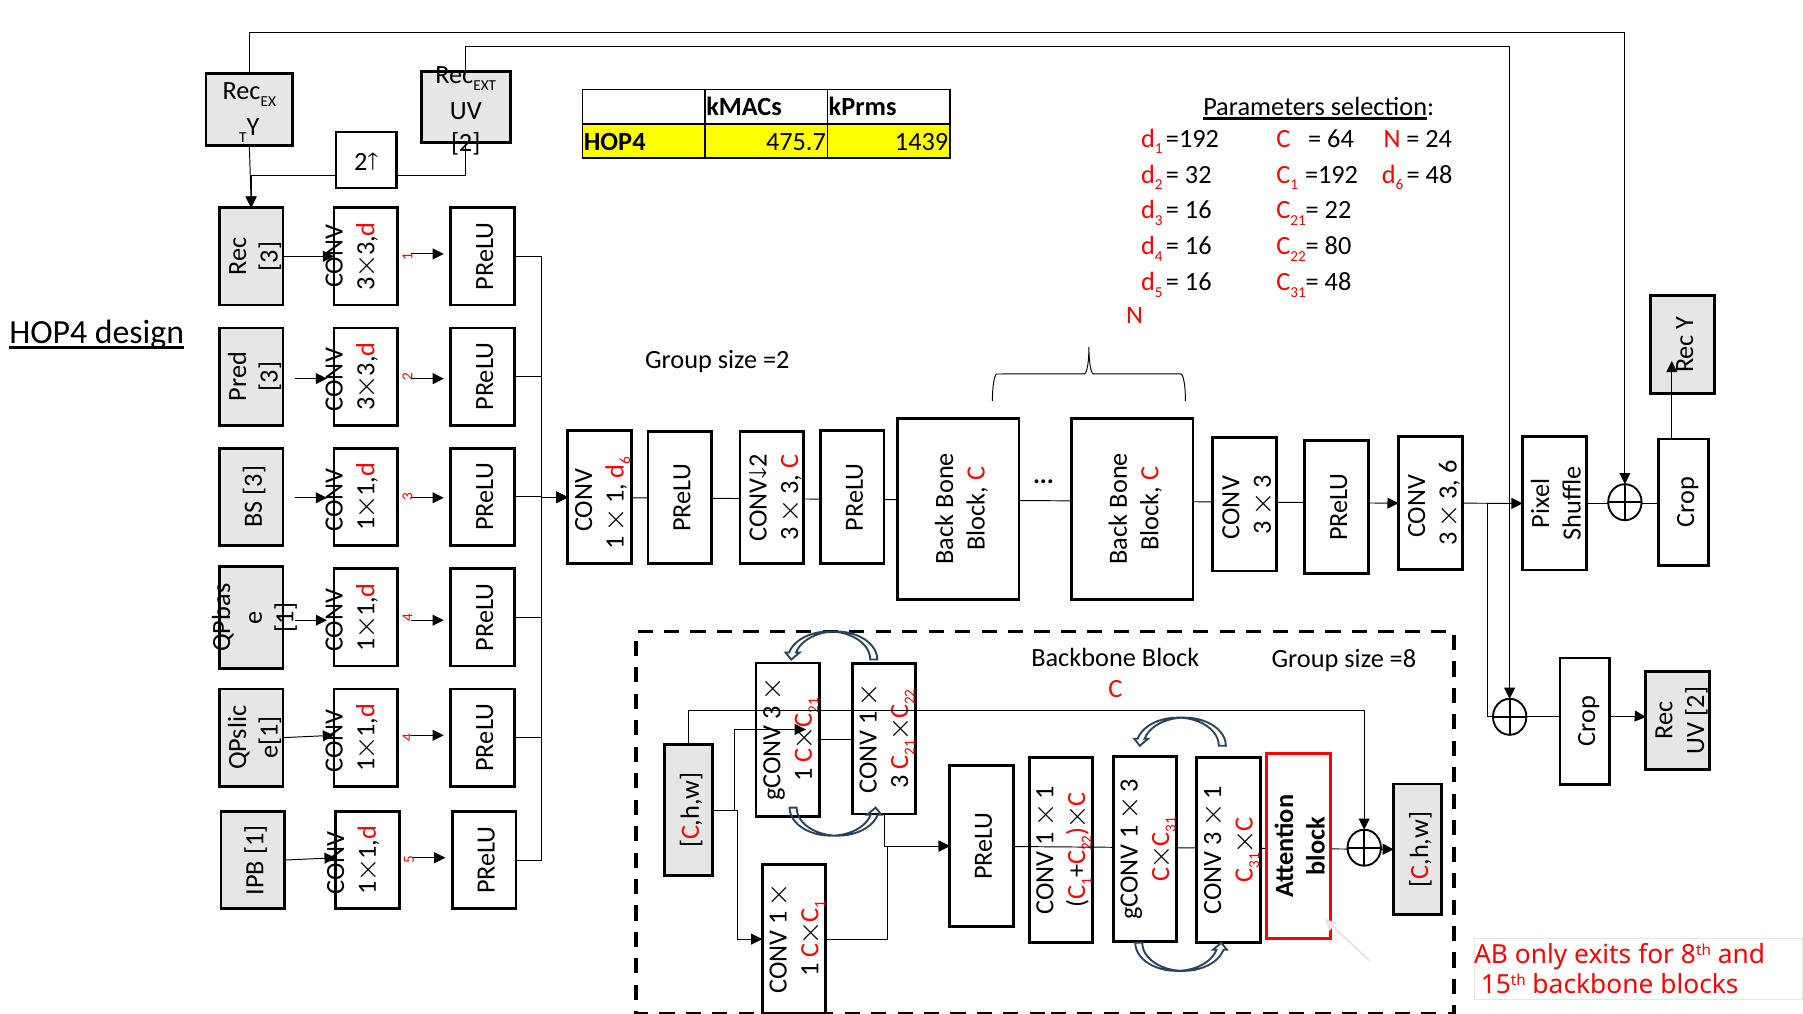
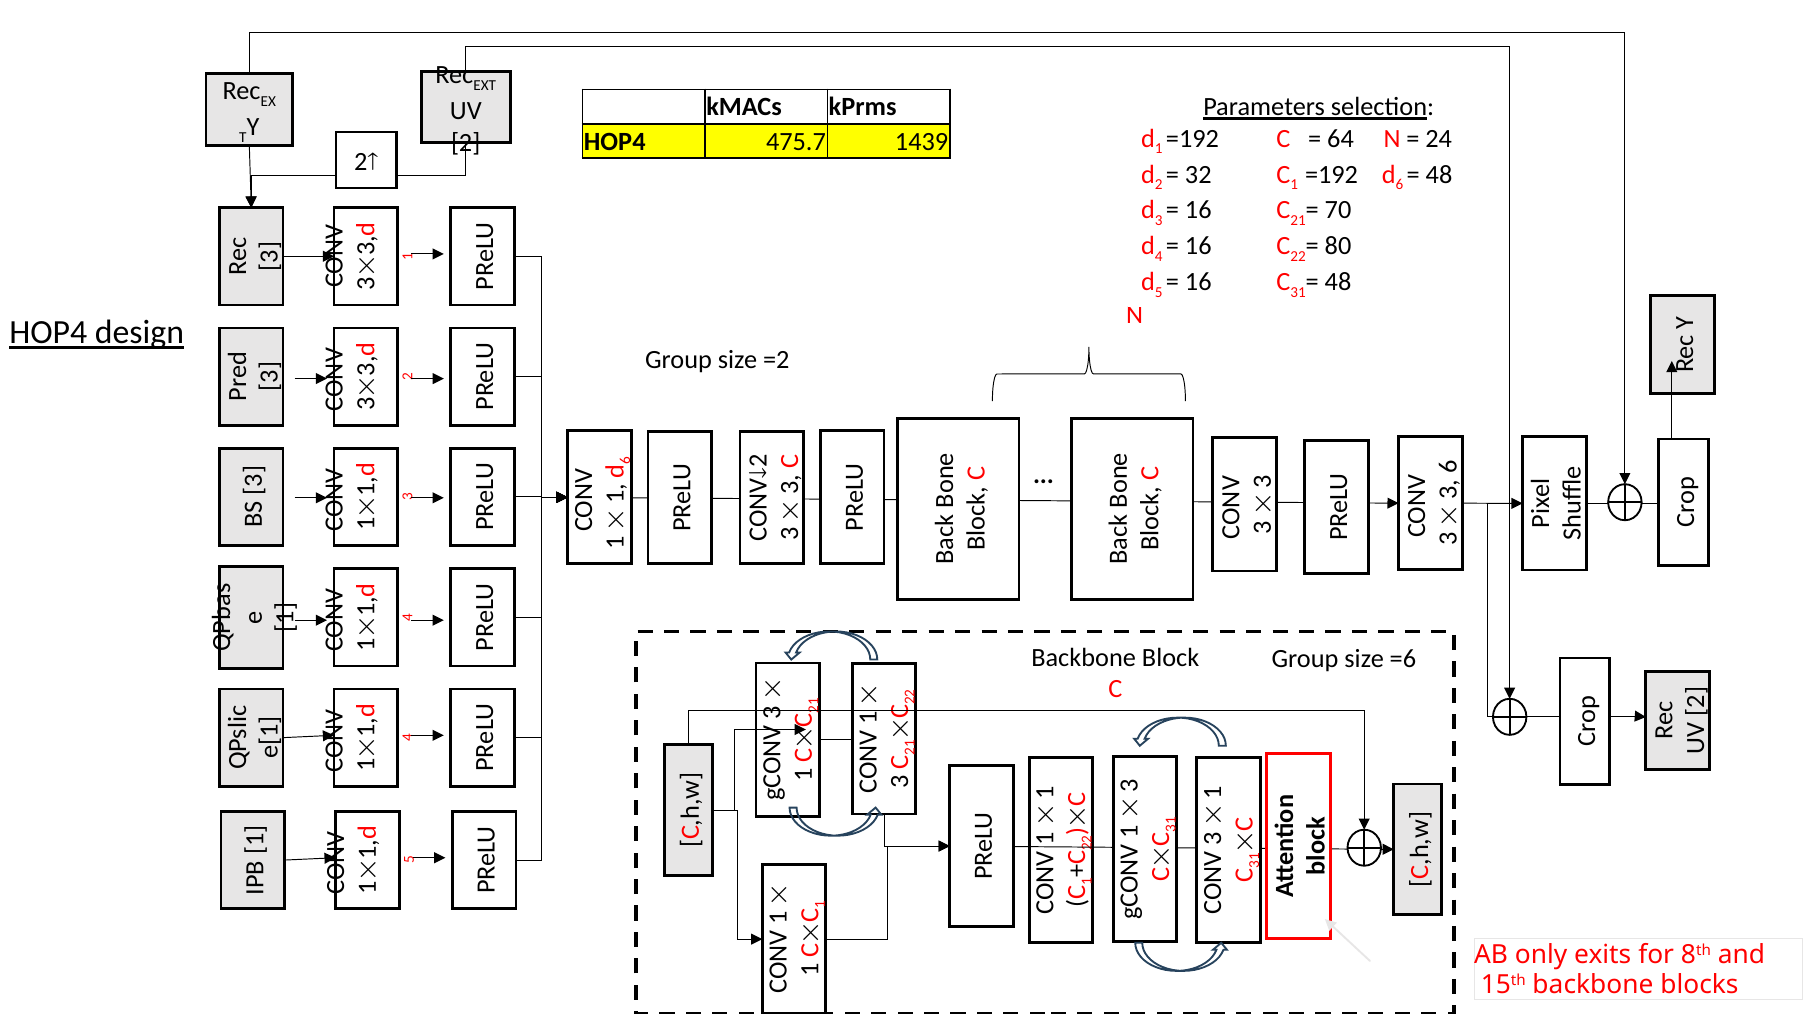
22 at (1338, 210): 22 -> 70
=8: =8 -> =6
